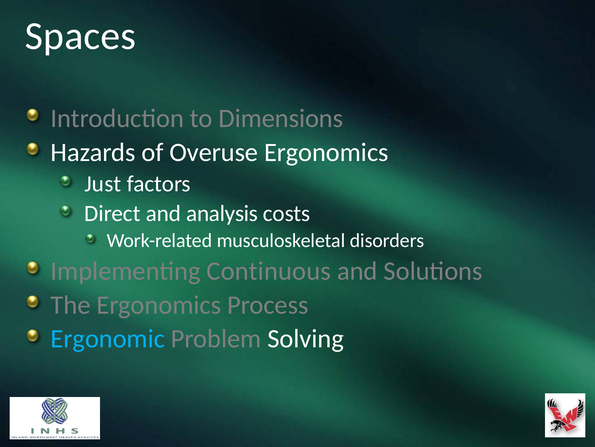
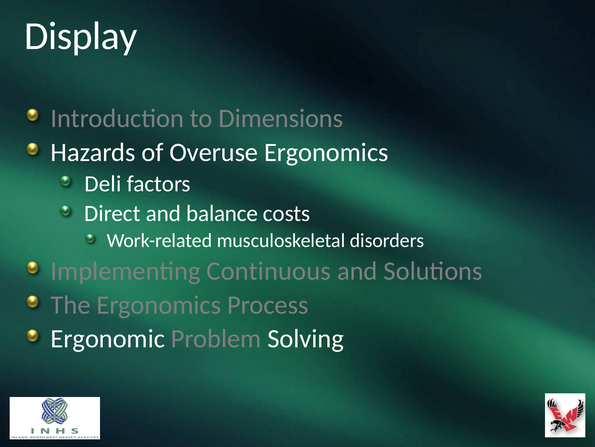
Spaces: Spaces -> Display
Just: Just -> Deli
analysis: analysis -> balance
Ergonomic colour: light blue -> white
